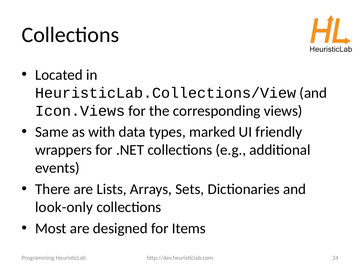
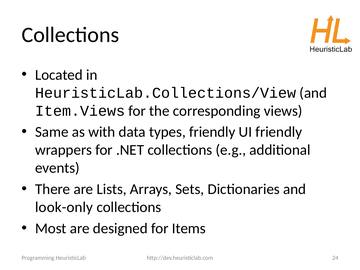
Icon.Views: Icon.Views -> Item.Views
types marked: marked -> friendly
